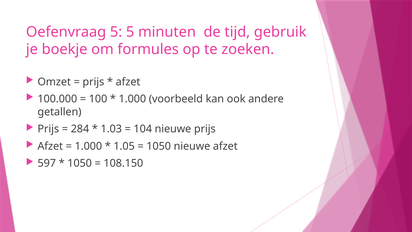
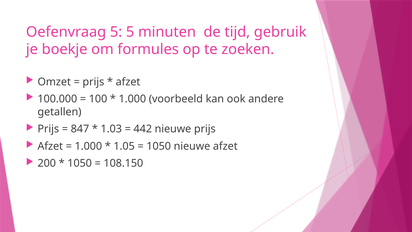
284: 284 -> 847
104: 104 -> 442
597: 597 -> 200
